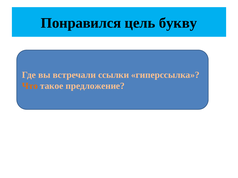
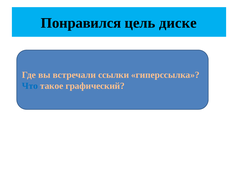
букву: букву -> диске
Что colour: orange -> blue
предложение: предложение -> графический
